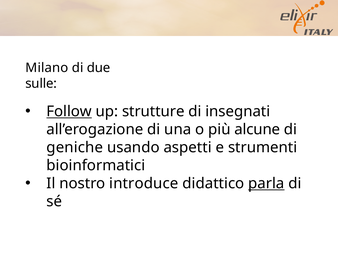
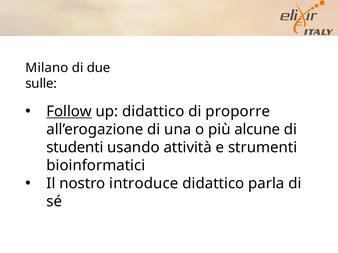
up strutture: strutture -> didattico
insegnati: insegnati -> proporre
geniche: geniche -> studenti
aspetti: aspetti -> attività
parla underline: present -> none
